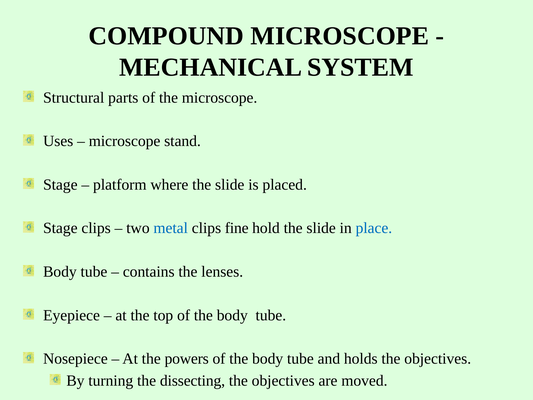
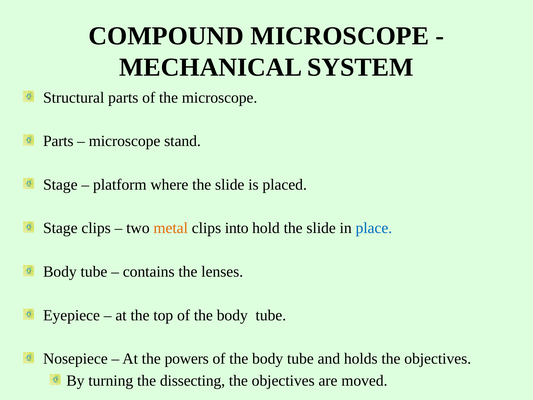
Uses at (58, 141): Uses -> Parts
metal colour: blue -> orange
fine: fine -> into
